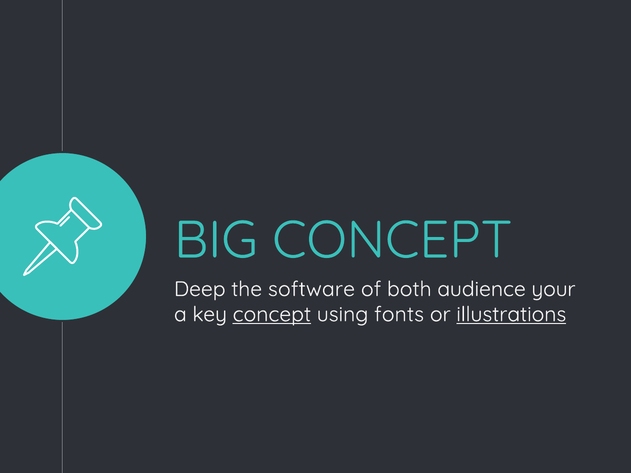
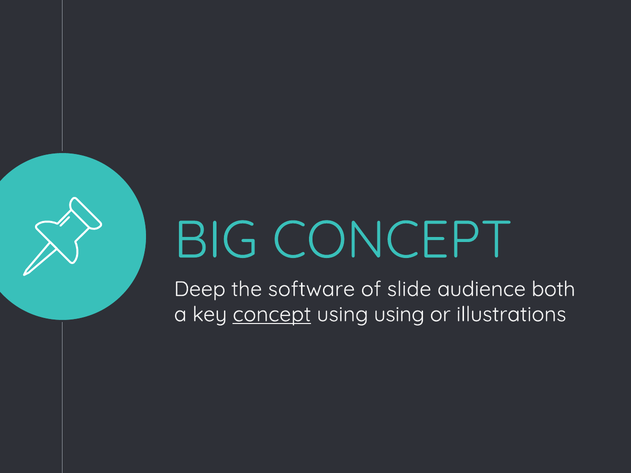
both: both -> slide
your: your -> both
using fonts: fonts -> using
illustrations underline: present -> none
